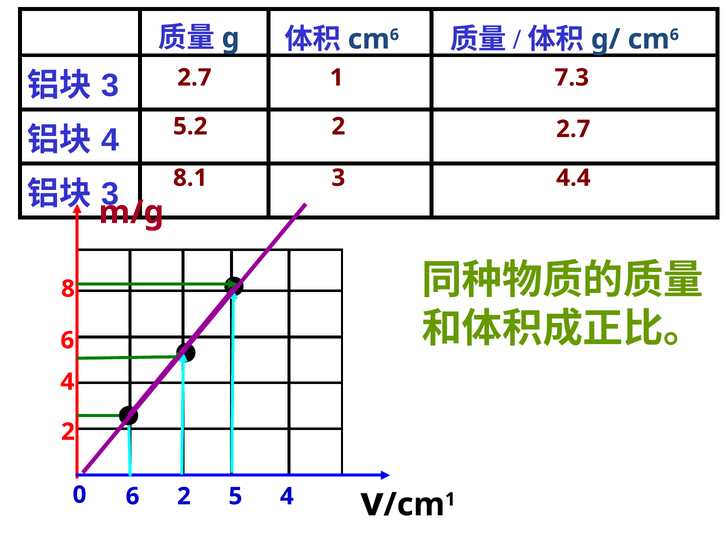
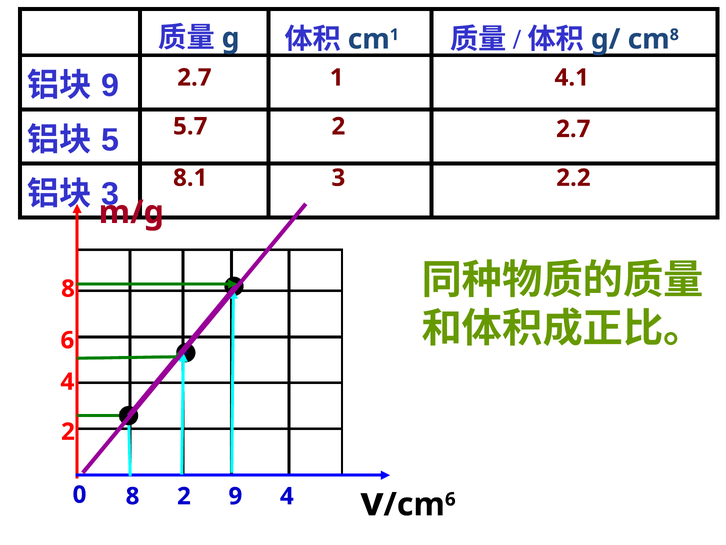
6 at (394, 35): 6 -> 1
6 at (674, 35): 6 -> 8
3 at (110, 86): 3 -> 9
7.3: 7.3 -> 4.1
5.2: 5.2 -> 5.7
4 at (110, 140): 4 -> 5
4.4: 4.4 -> 2.2
0 6: 6 -> 8
2 5: 5 -> 9
1 at (450, 499): 1 -> 6
